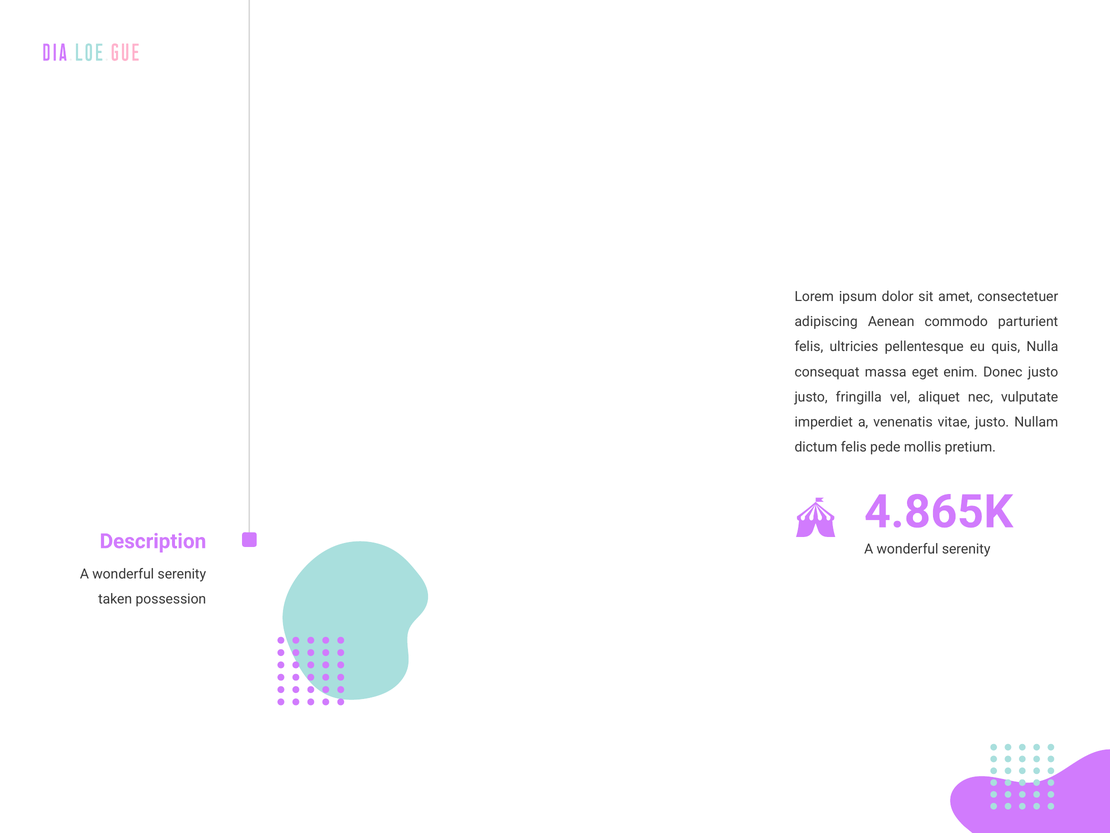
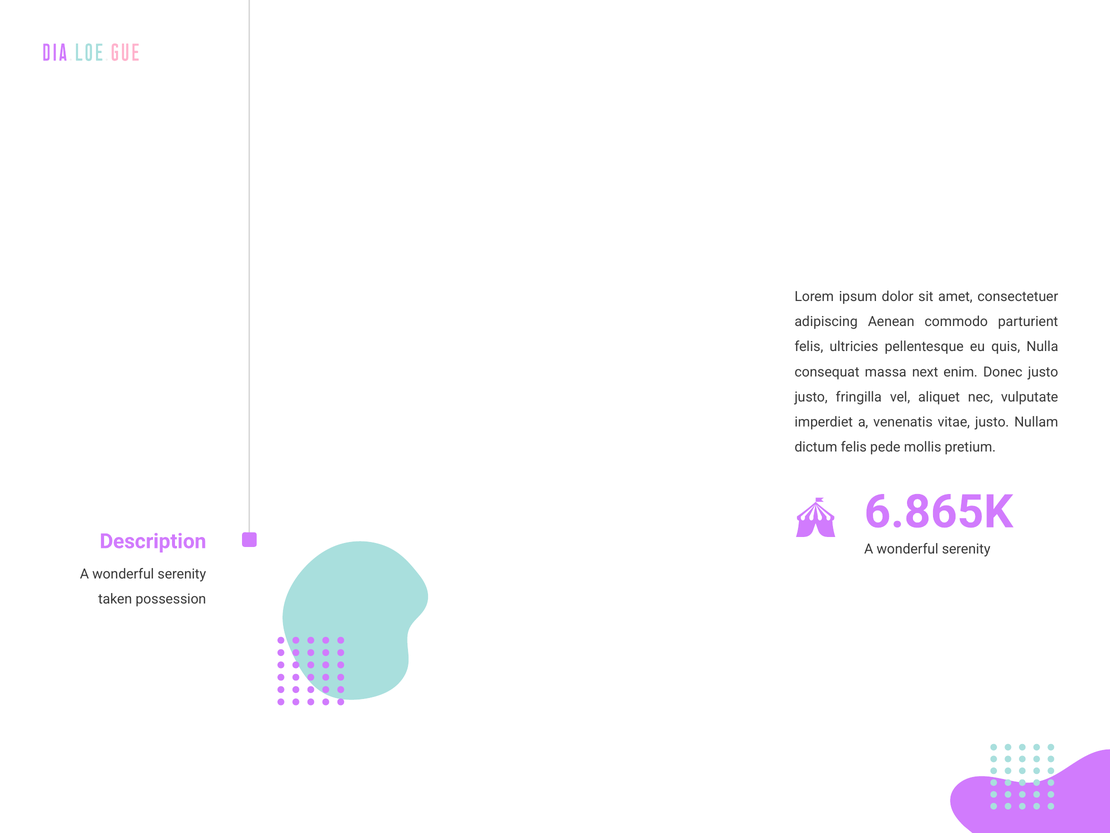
eget: eget -> next
4.865K: 4.865K -> 6.865K
